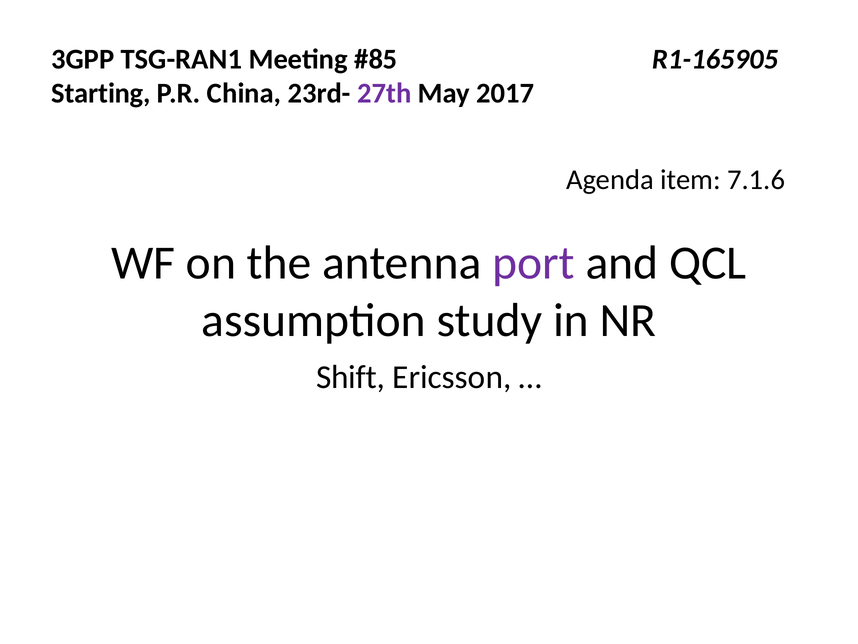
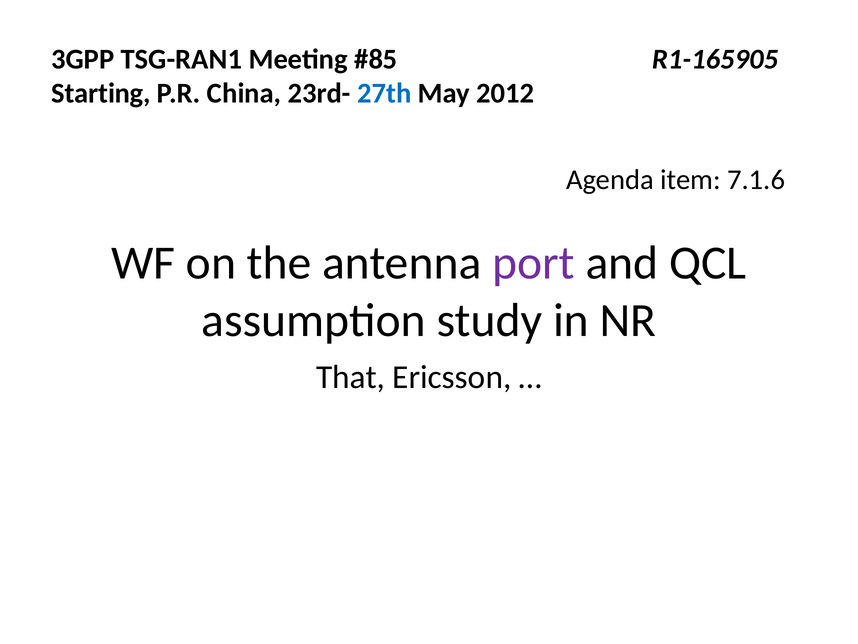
27th colour: purple -> blue
2017: 2017 -> 2012
Shift: Shift -> That
